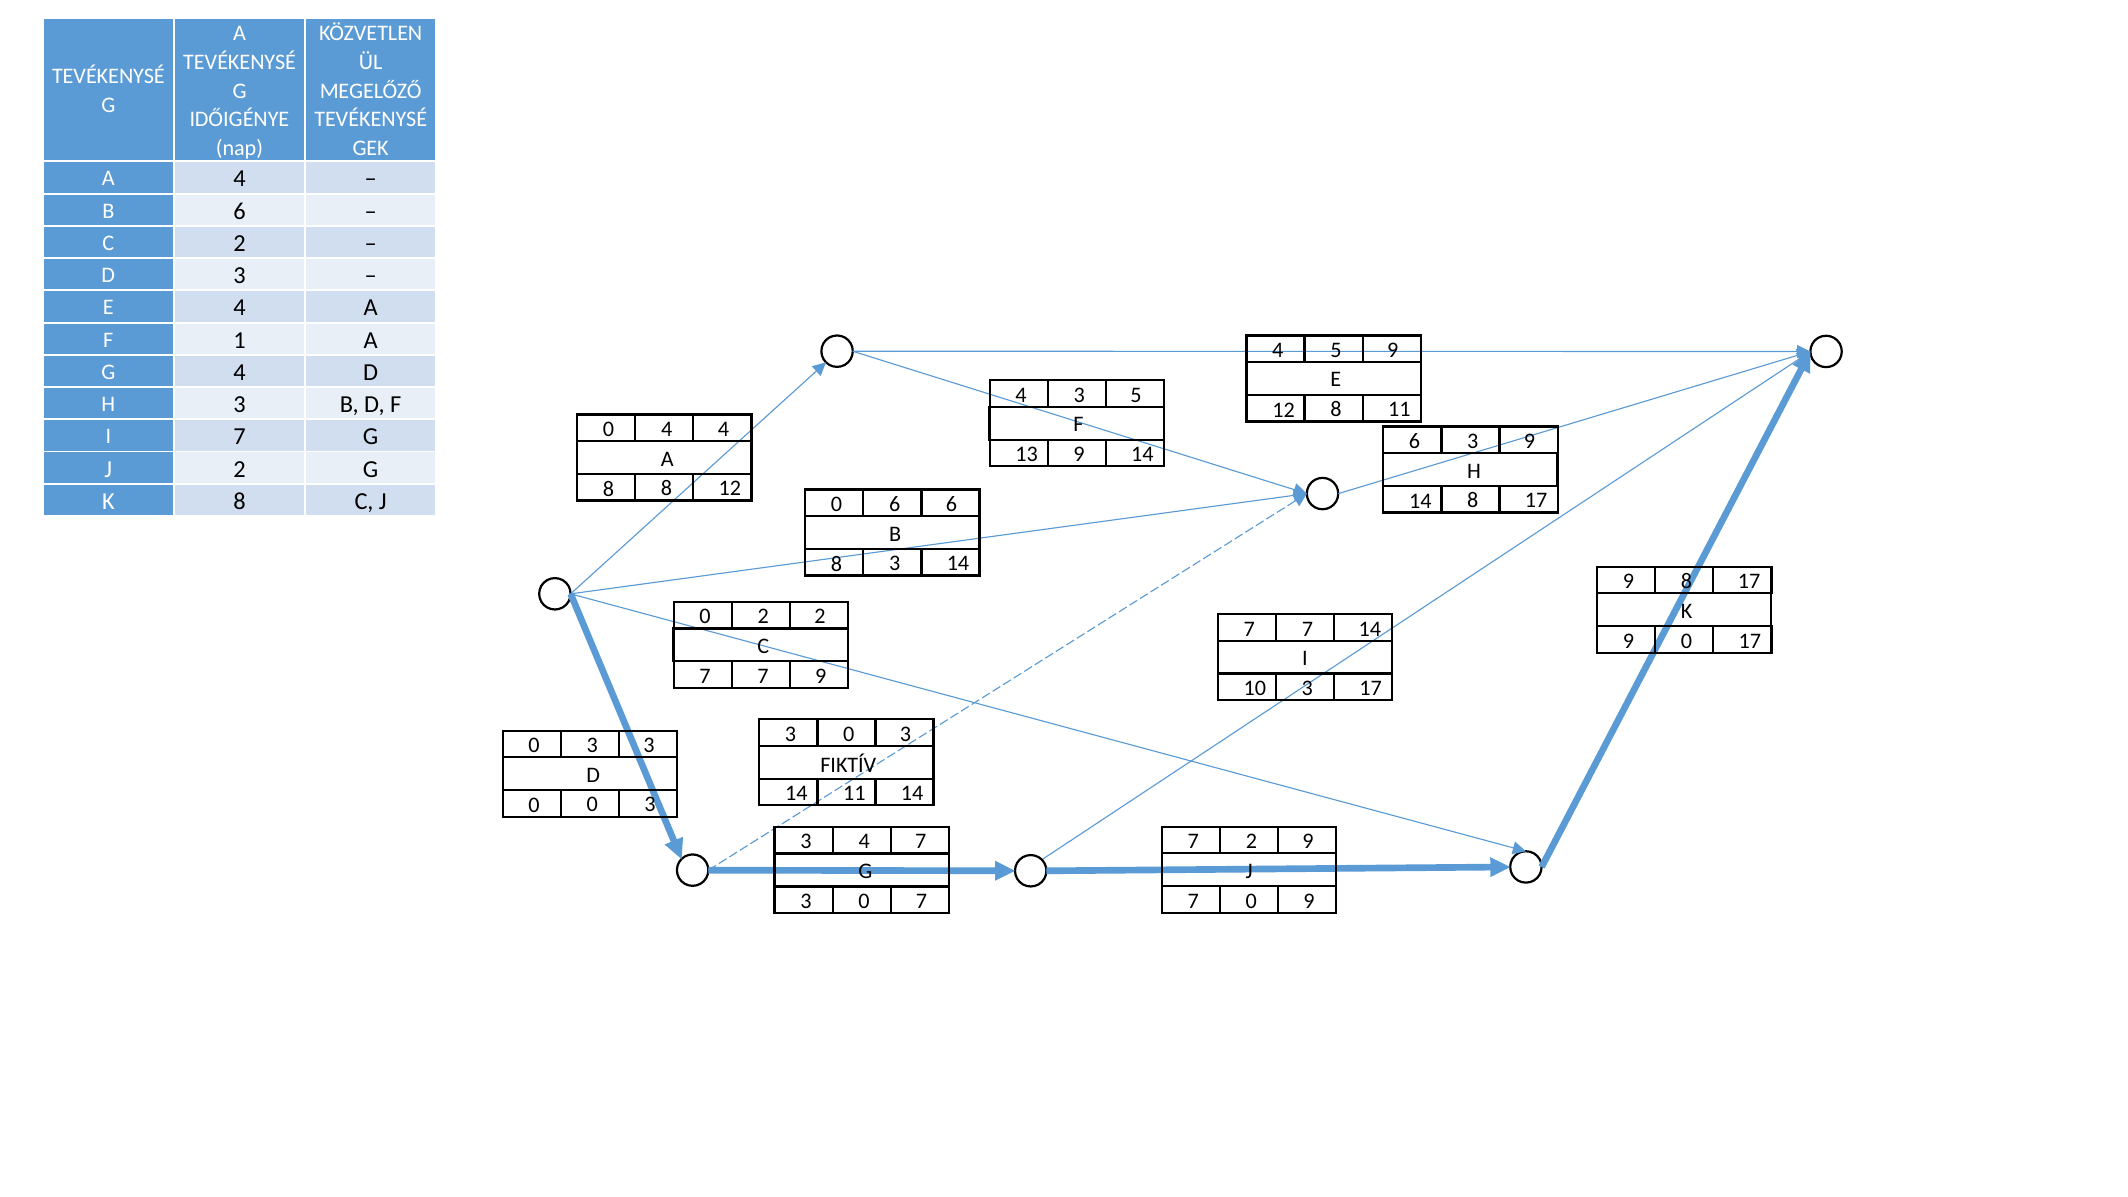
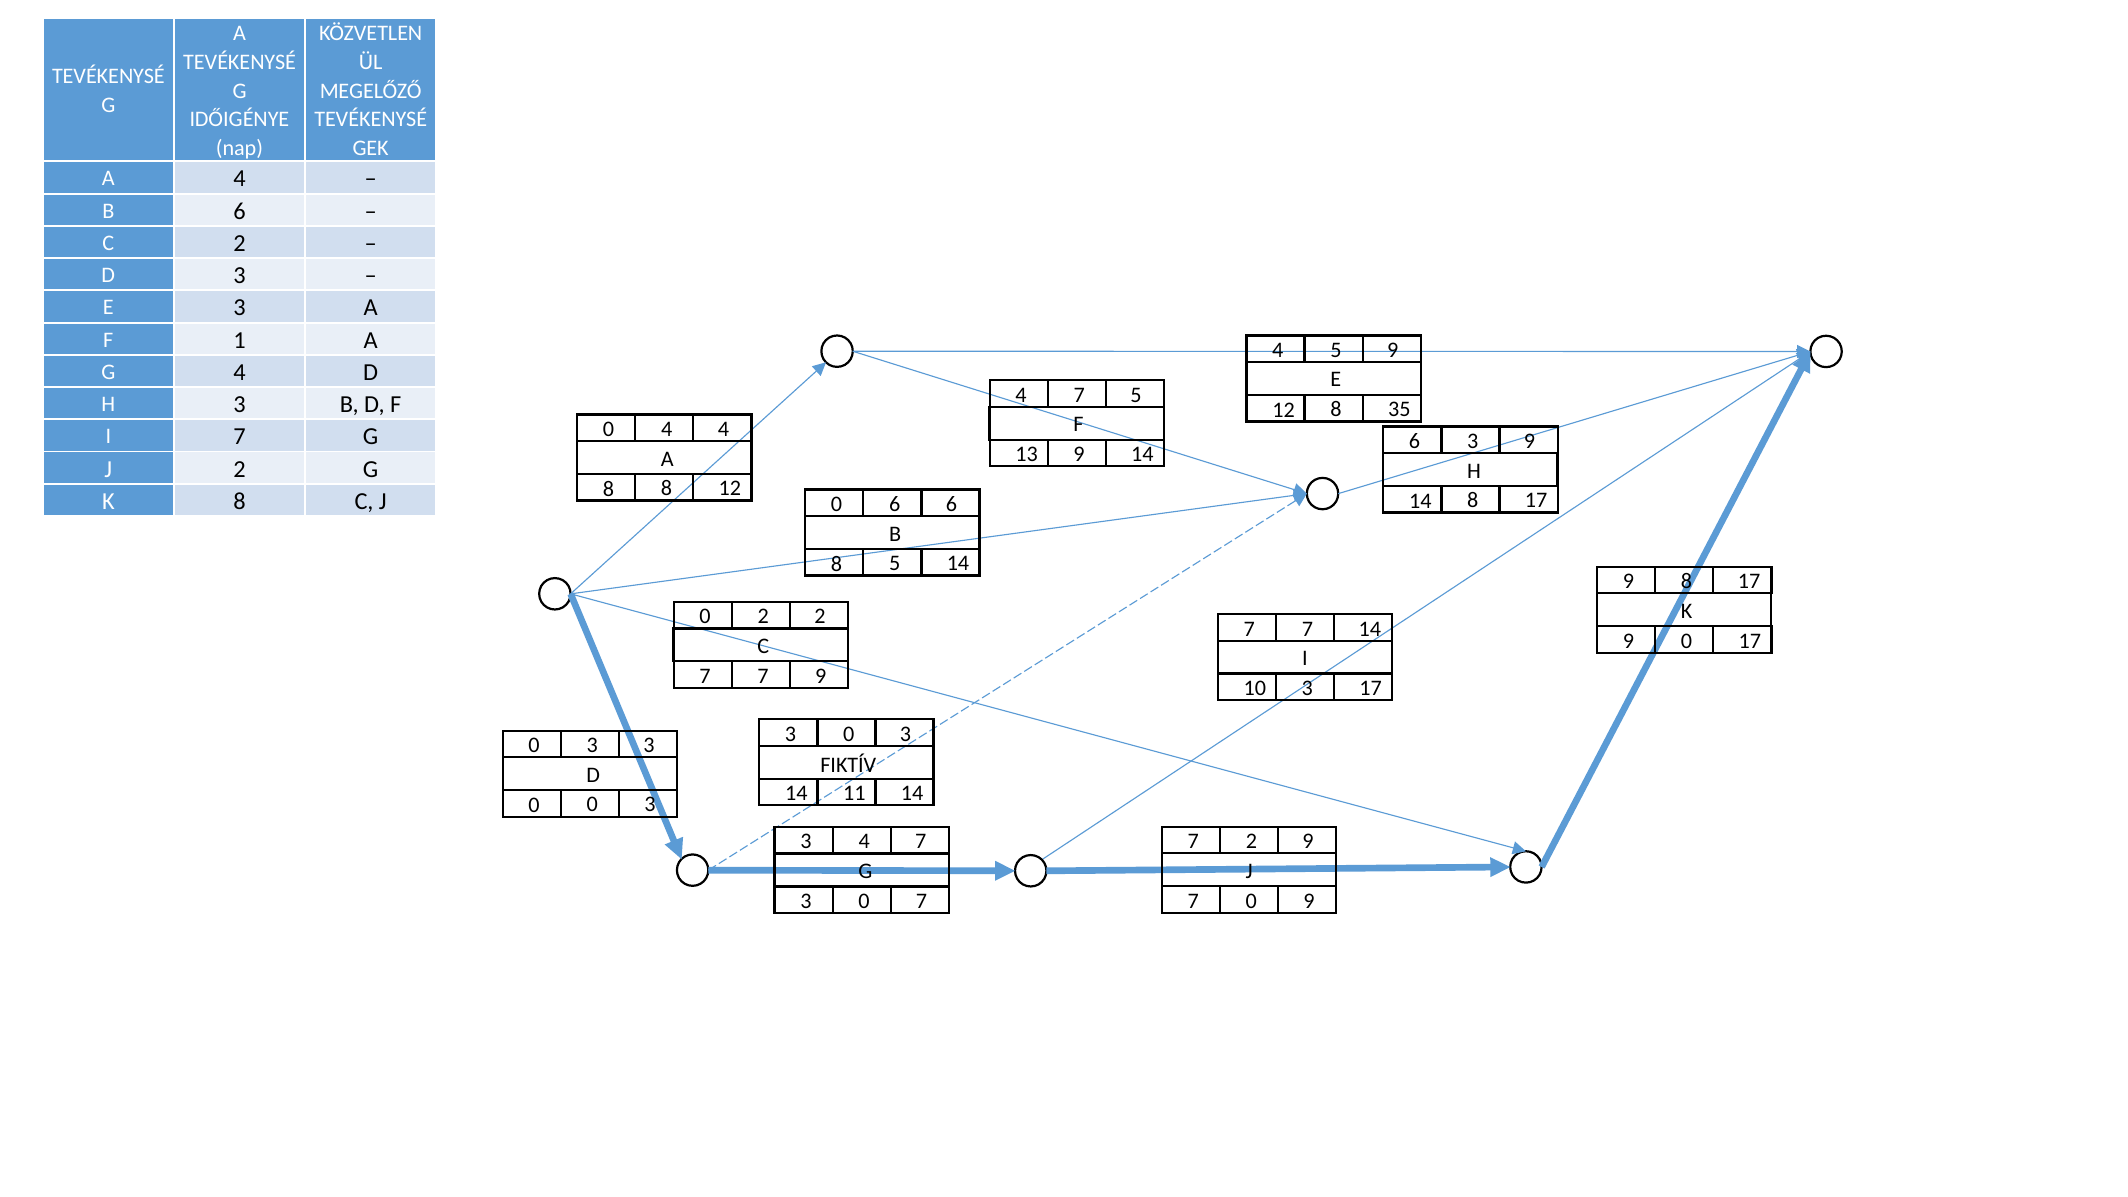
4 at (240, 308): 4 -> 3
3 at (1079, 395): 3 -> 7
8 11: 11 -> 35
8 3: 3 -> 5
